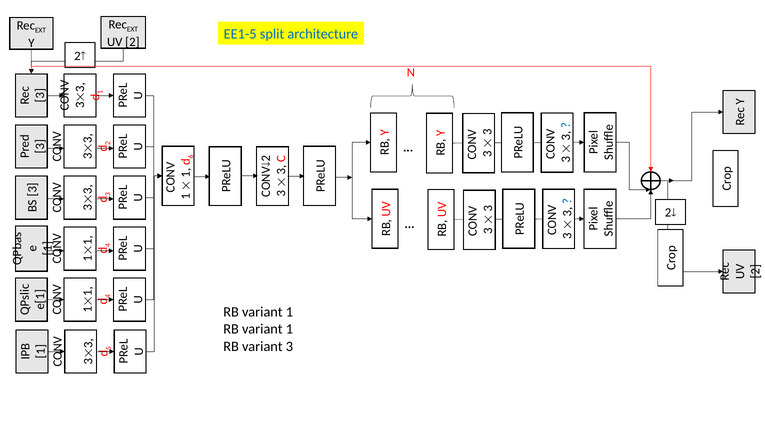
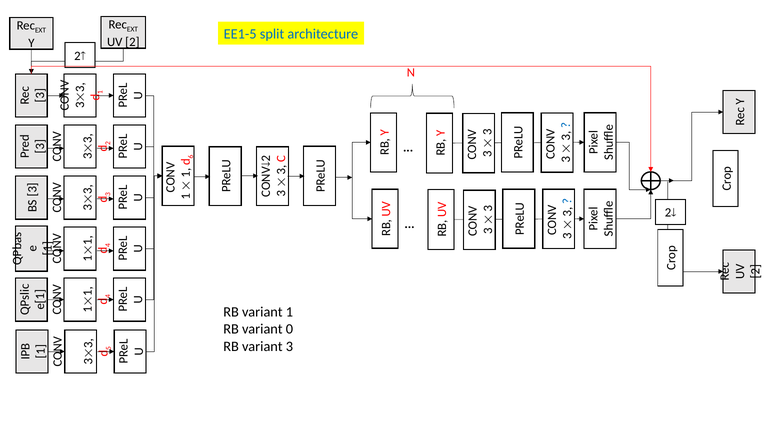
1 at (289, 329): 1 -> 0
